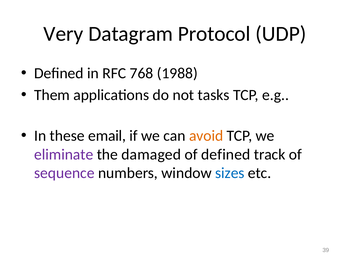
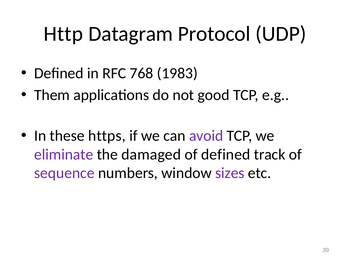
Very: Very -> Http
1988: 1988 -> 1983
tasks: tasks -> good
email: email -> https
avoid colour: orange -> purple
sizes colour: blue -> purple
